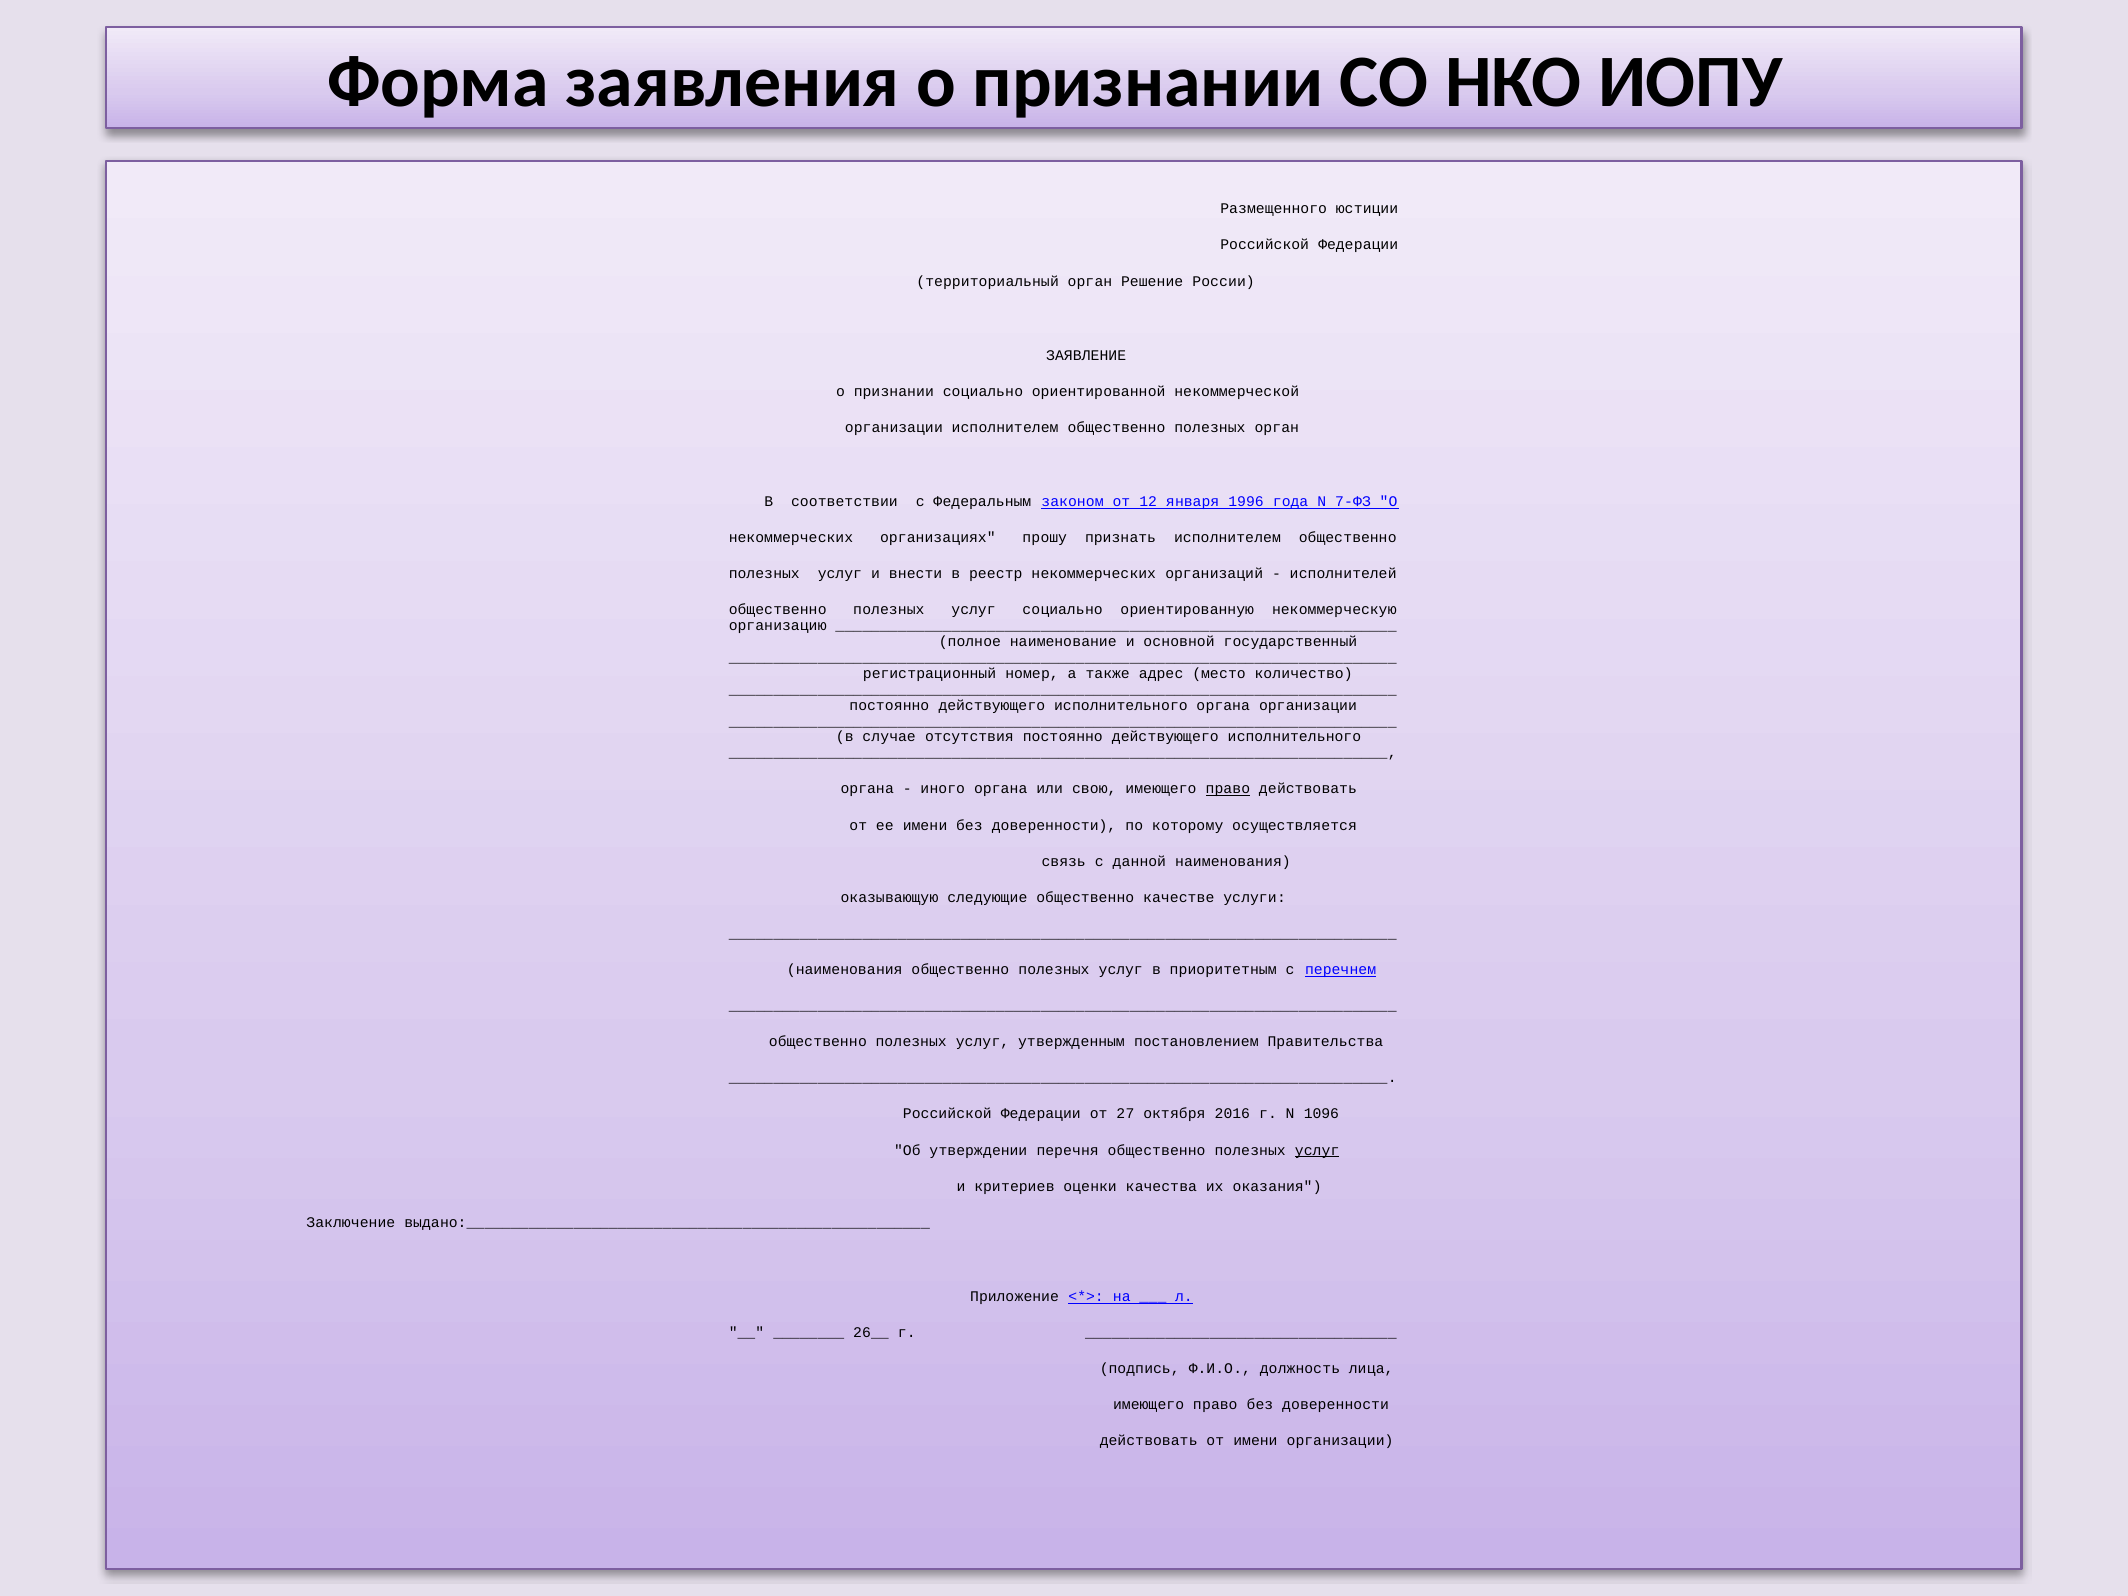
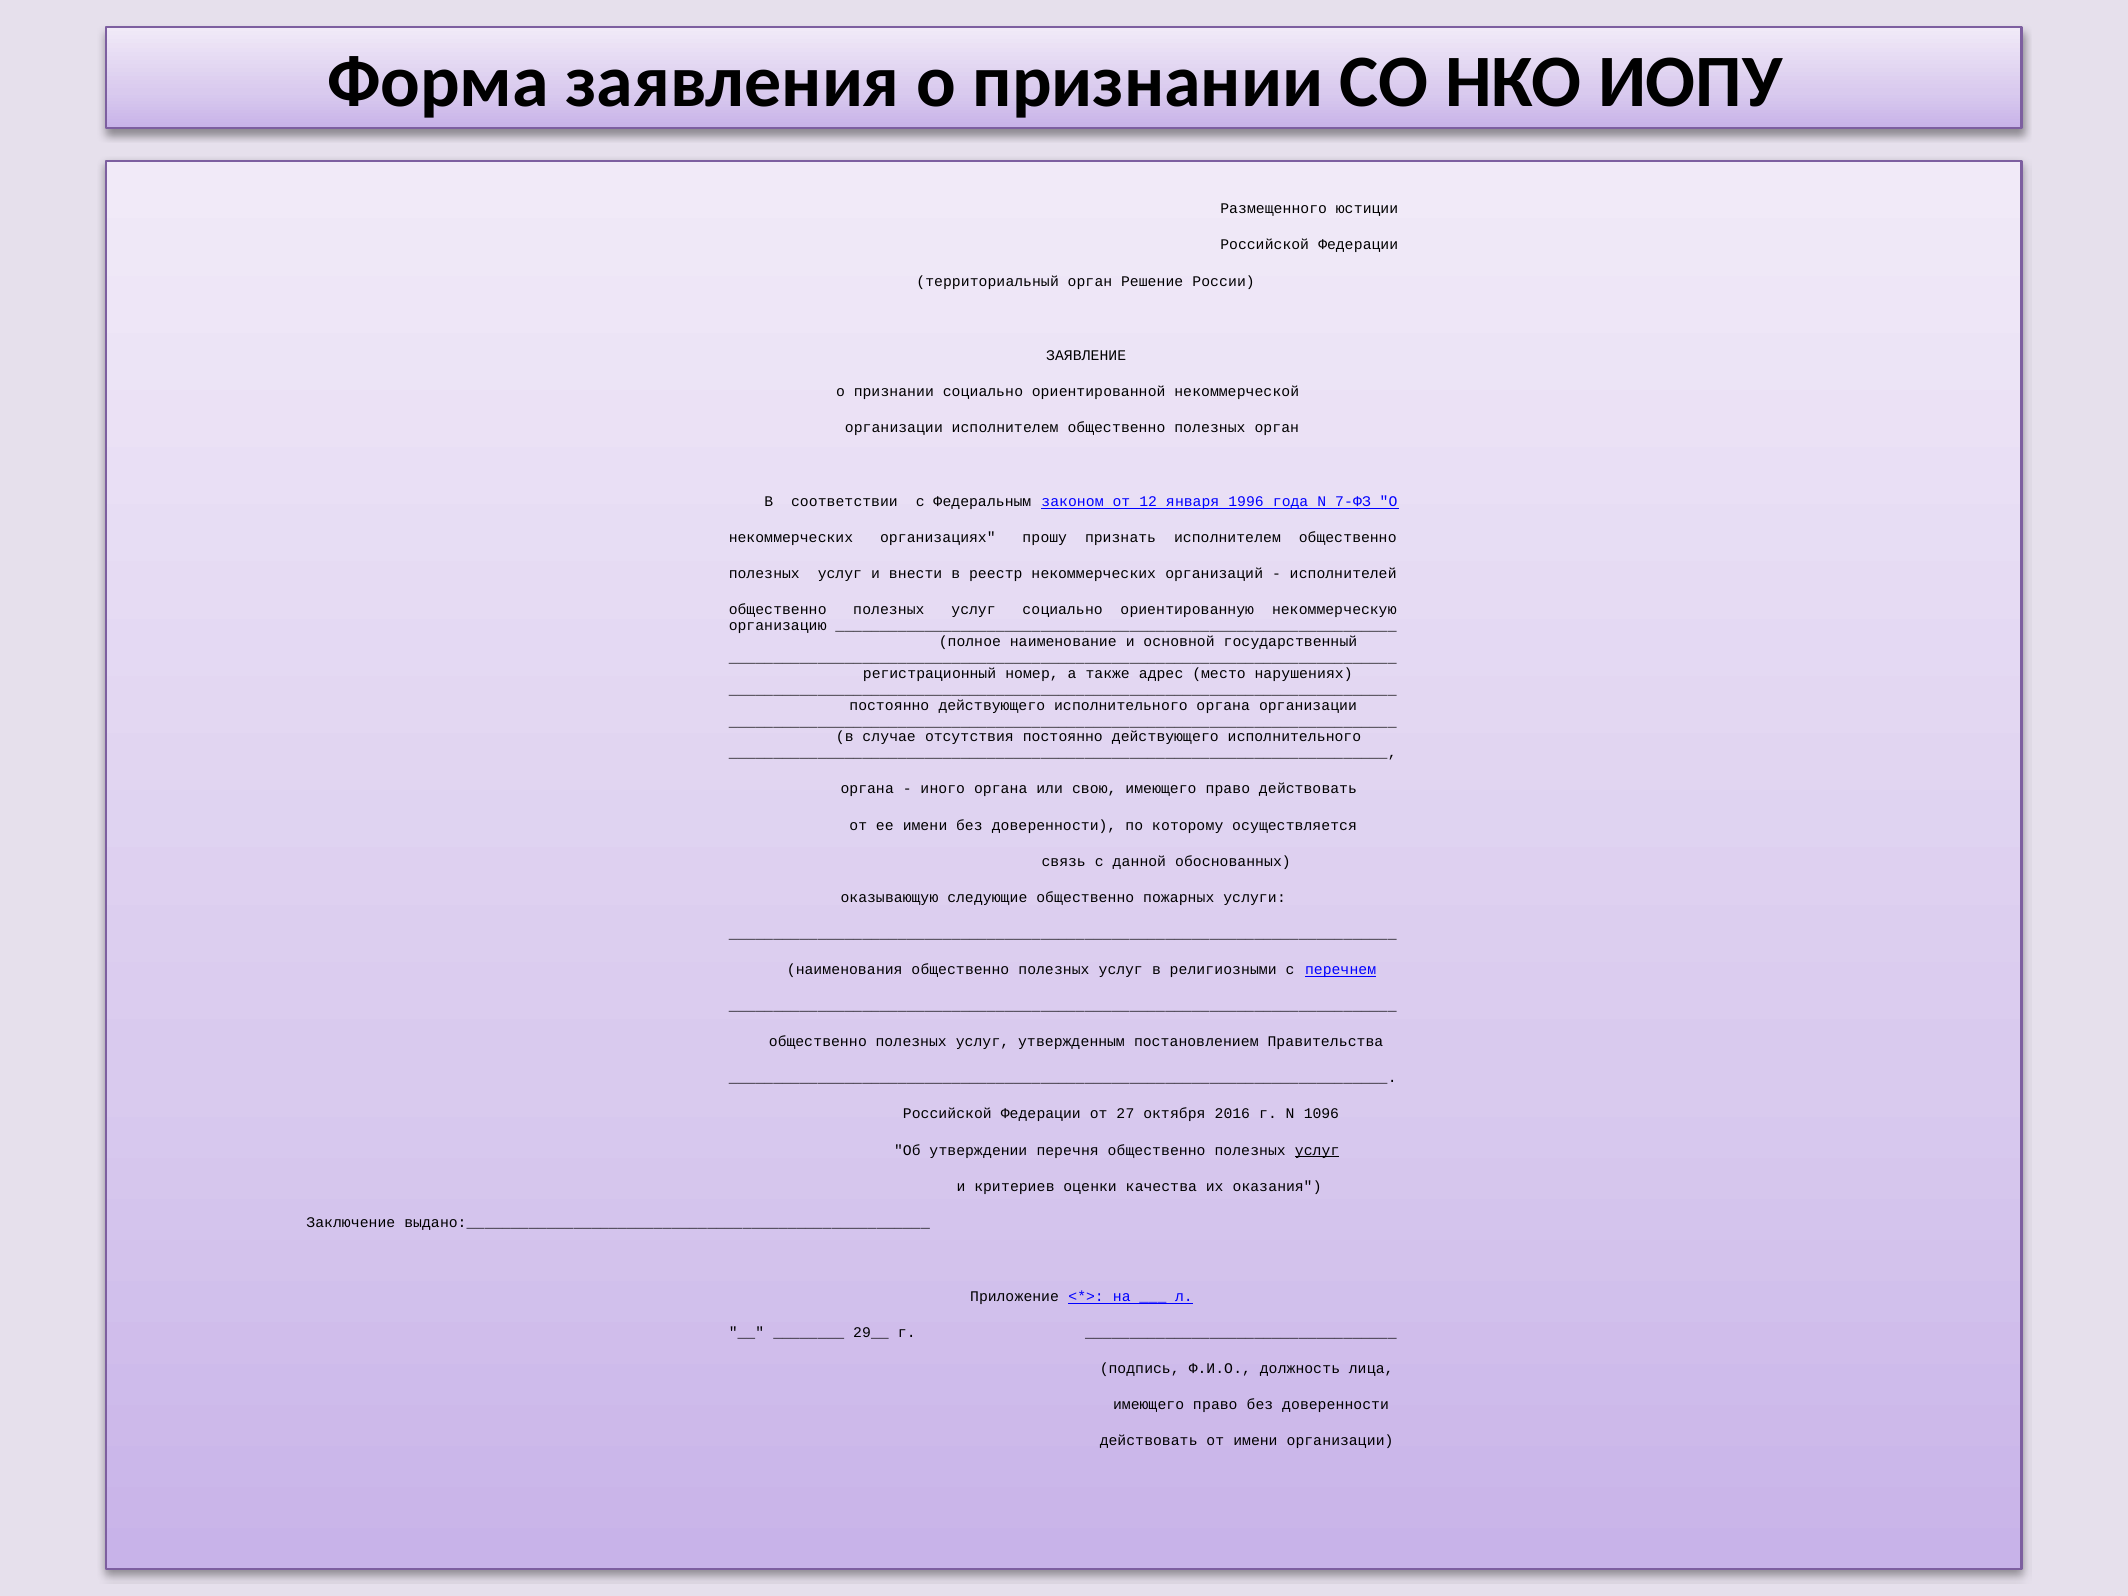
количество: количество -> нарушениях
право at (1228, 789) underline: present -> none
данной наименования: наименования -> обоснованных
качестве: качестве -> пожарных
приоритетным: приоритетным -> религиозными
26__: 26__ -> 29__
